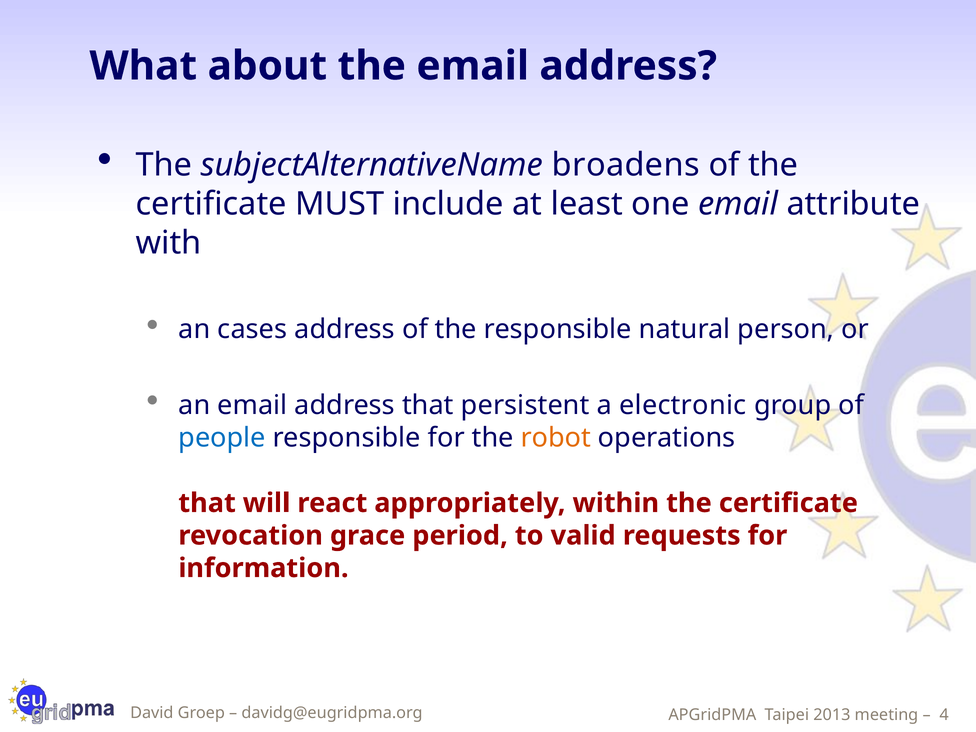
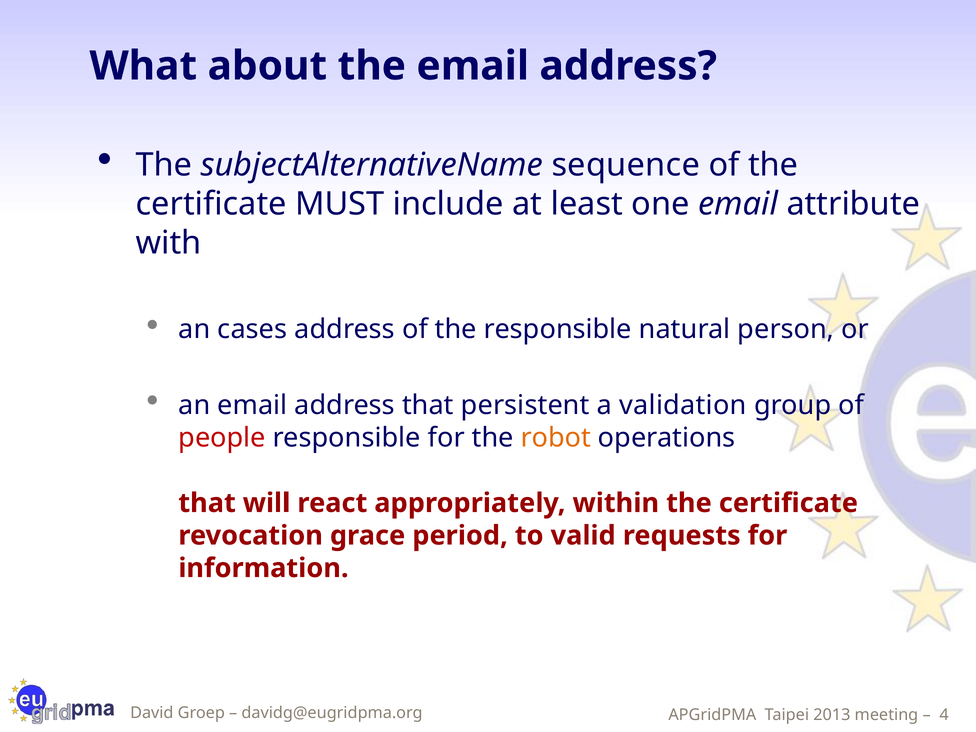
broadens: broadens -> sequence
electronic: electronic -> validation
people colour: blue -> red
